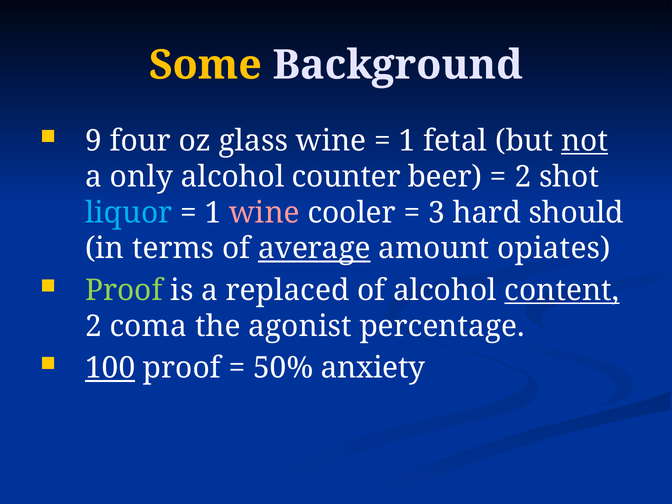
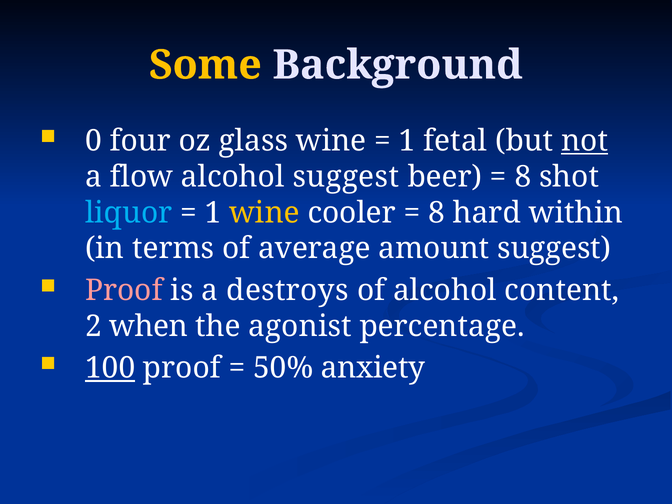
9: 9 -> 0
only: only -> flow
alcohol counter: counter -> suggest
2 at (523, 177): 2 -> 8
wine at (265, 213) colour: pink -> yellow
3 at (437, 213): 3 -> 8
should: should -> within
average underline: present -> none
amount opiates: opiates -> suggest
Proof at (124, 290) colour: light green -> pink
replaced: replaced -> destroys
content underline: present -> none
coma: coma -> when
